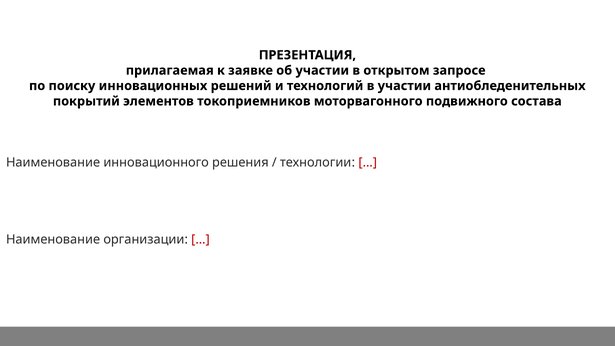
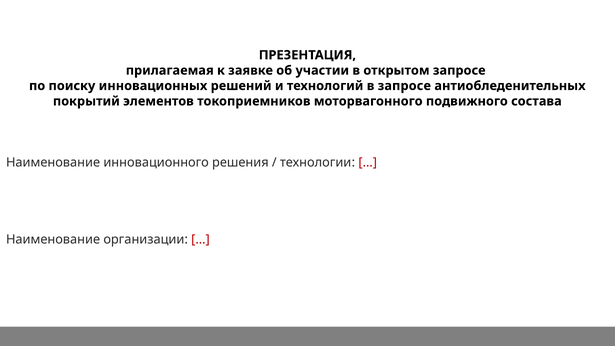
в участии: участии -> запросе
